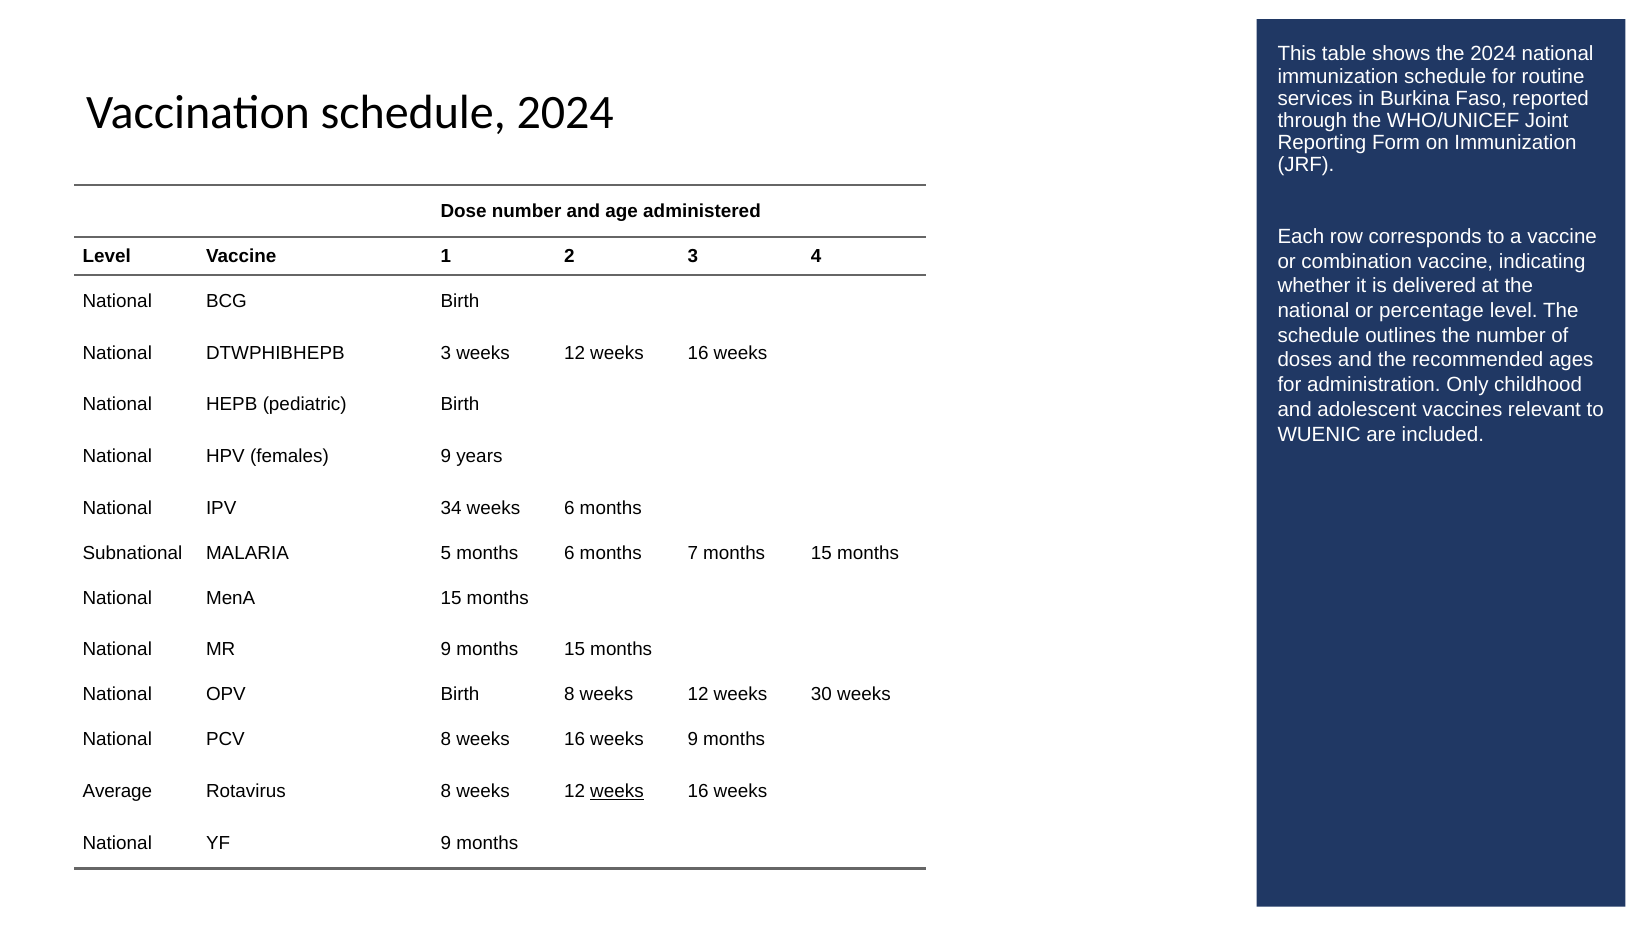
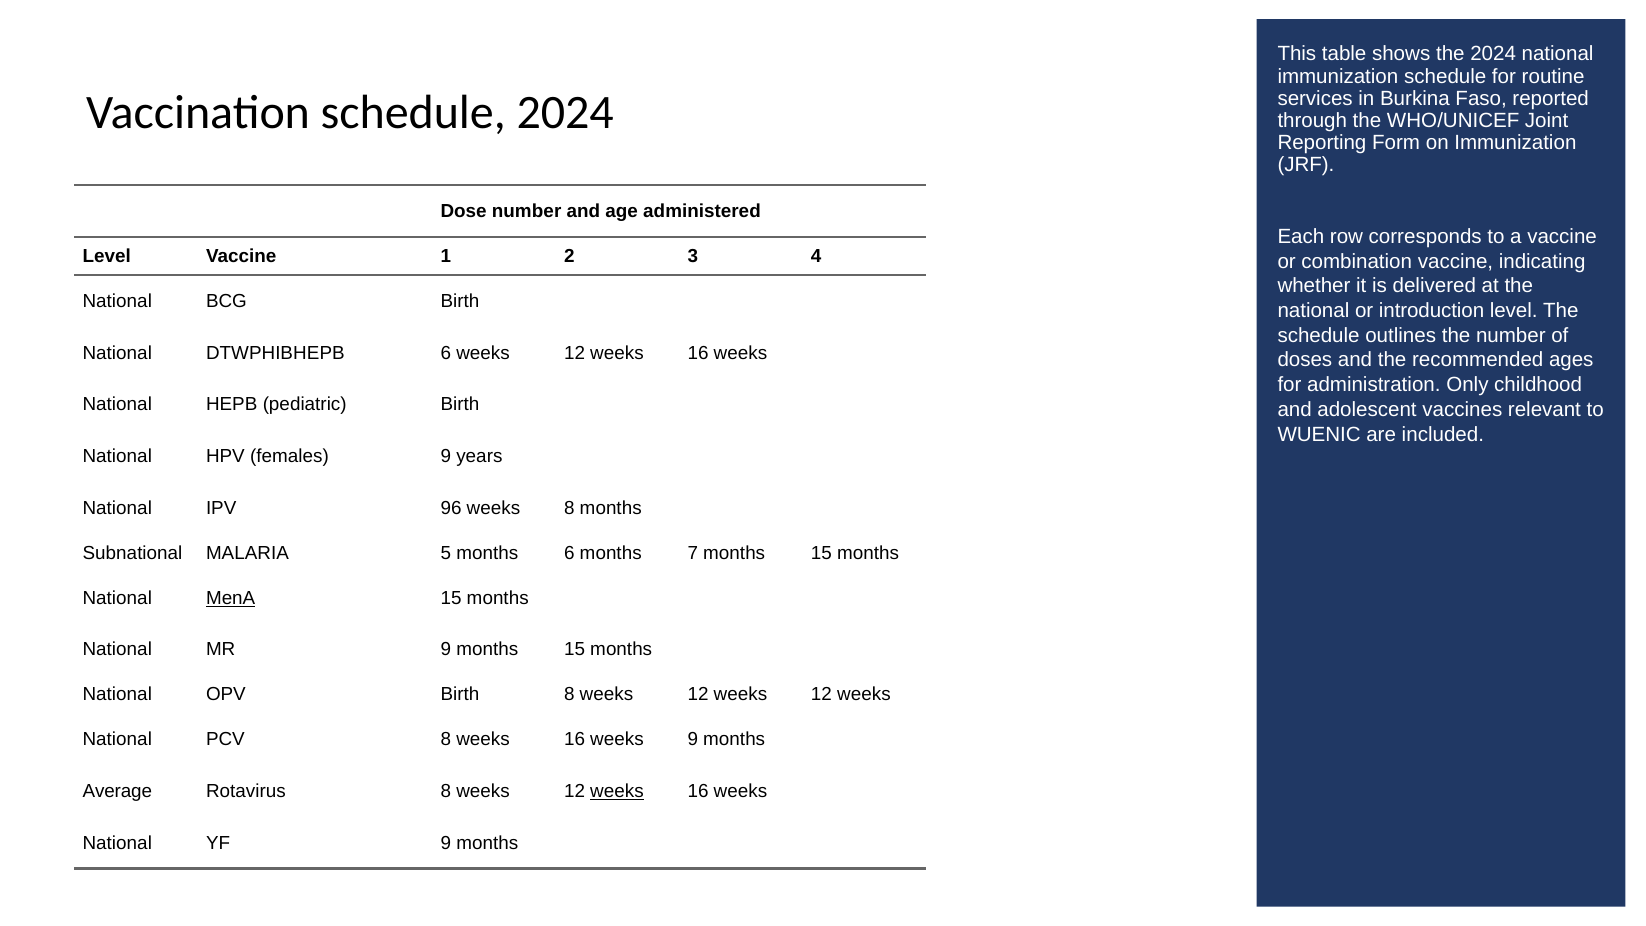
percentage: percentage -> introduction
DTWPHIBHEPB 3: 3 -> 6
34: 34 -> 96
weeks 6: 6 -> 8
MenA underline: none -> present
12 weeks 30: 30 -> 12
